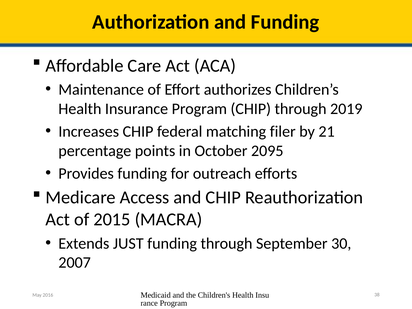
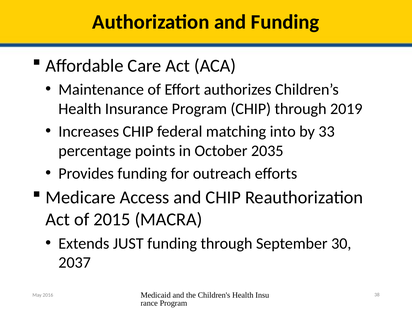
filer: filer -> into
21: 21 -> 33
2095: 2095 -> 2035
2007: 2007 -> 2037
